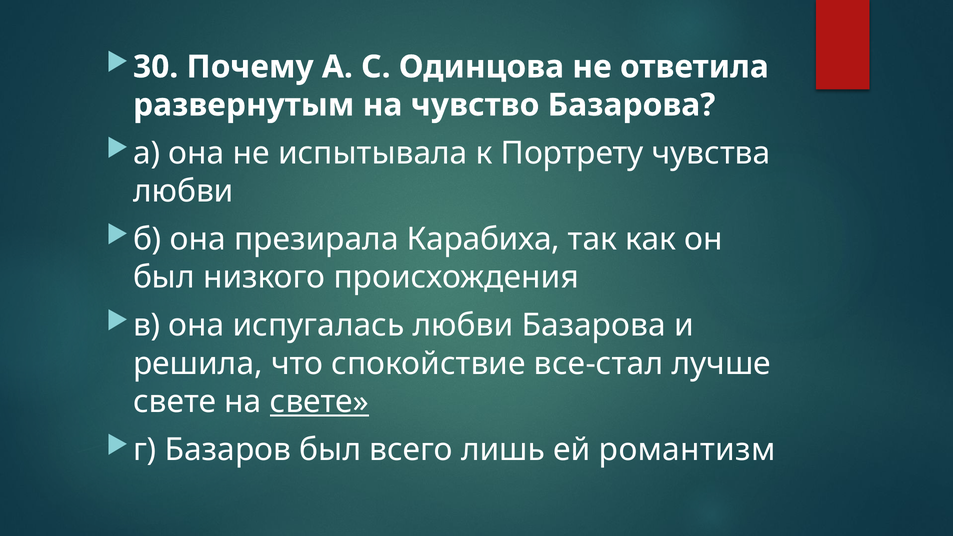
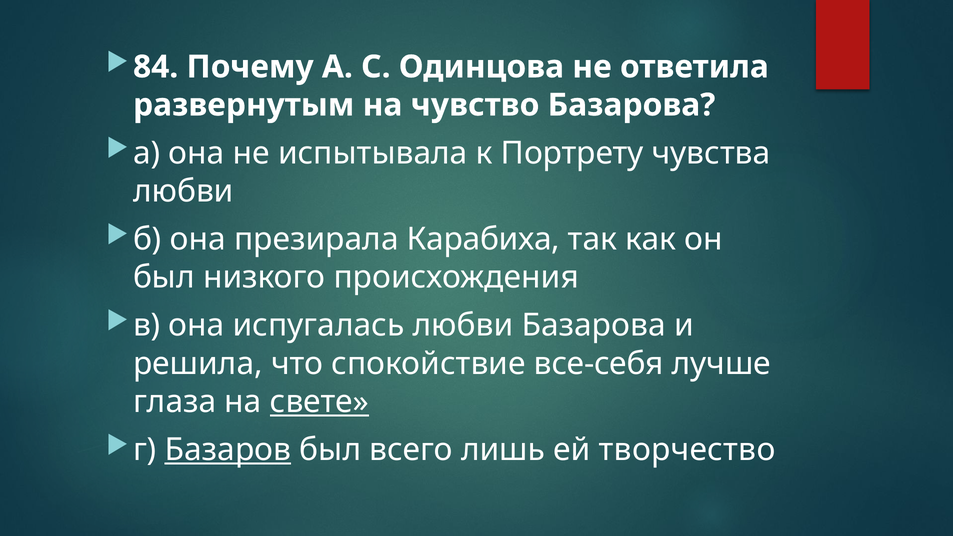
30: 30 -> 84
все-стал: все-стал -> все-себя
свете at (175, 402): свете -> глаза
Базаров underline: none -> present
романтизм: романтизм -> творчество
